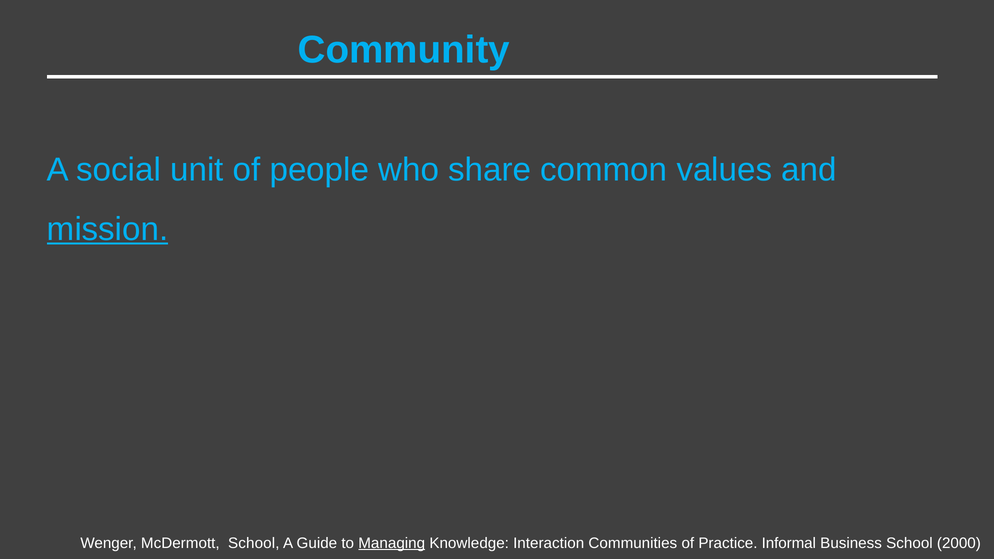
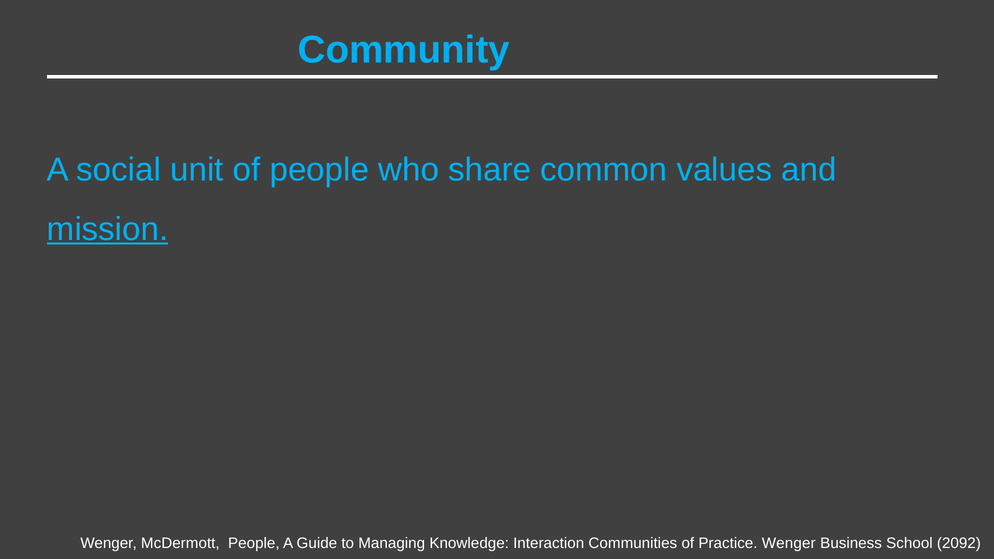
McDermott School: School -> People
Managing underline: present -> none
Practice Informal: Informal -> Wenger
2000: 2000 -> 2092
